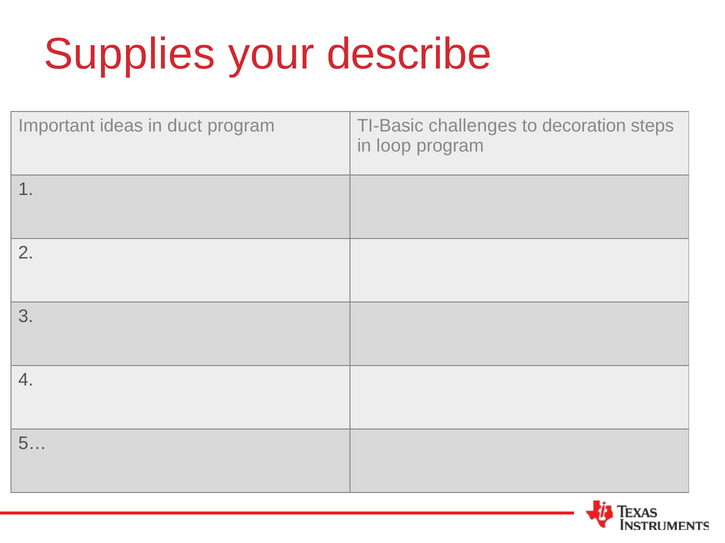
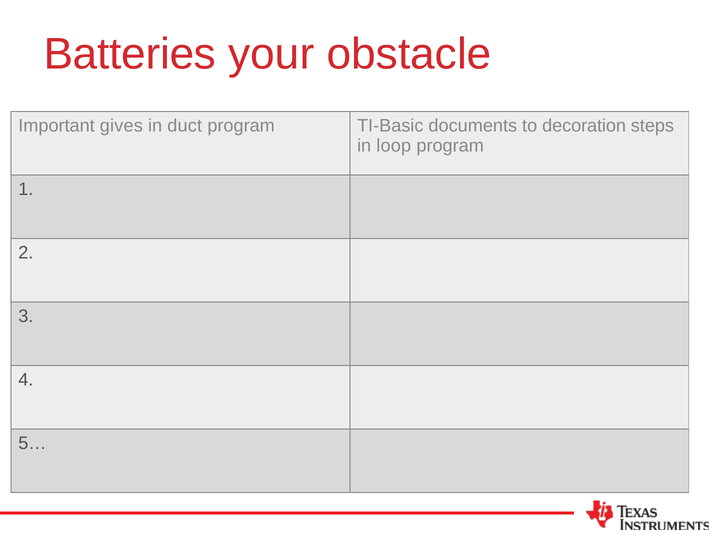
Supplies: Supplies -> Batteries
describe: describe -> obstacle
ideas: ideas -> gives
challenges: challenges -> documents
